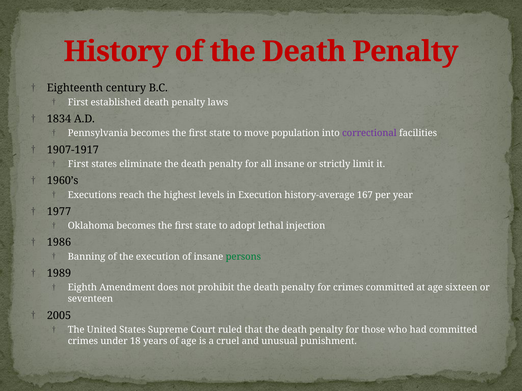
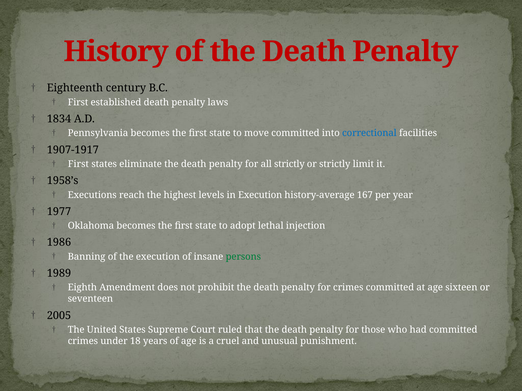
move population: population -> committed
correctional colour: purple -> blue
all insane: insane -> strictly
1960’s: 1960’s -> 1958’s
